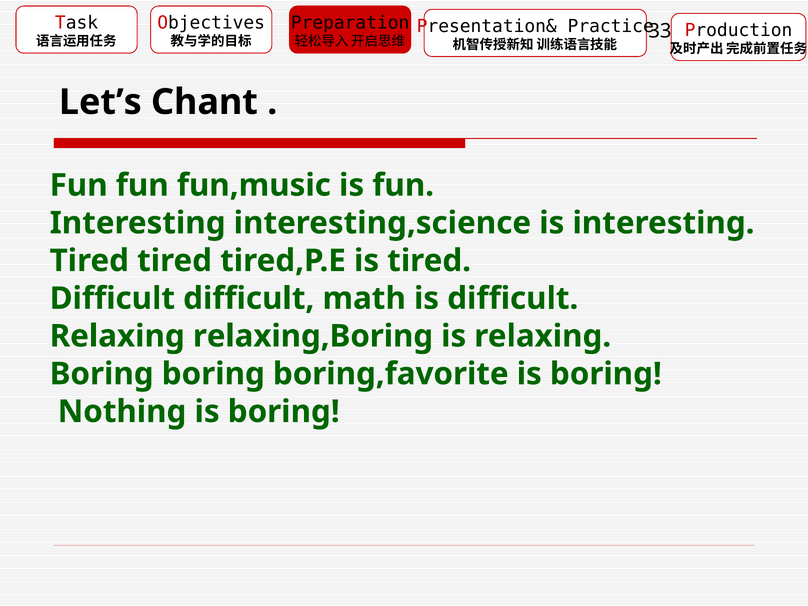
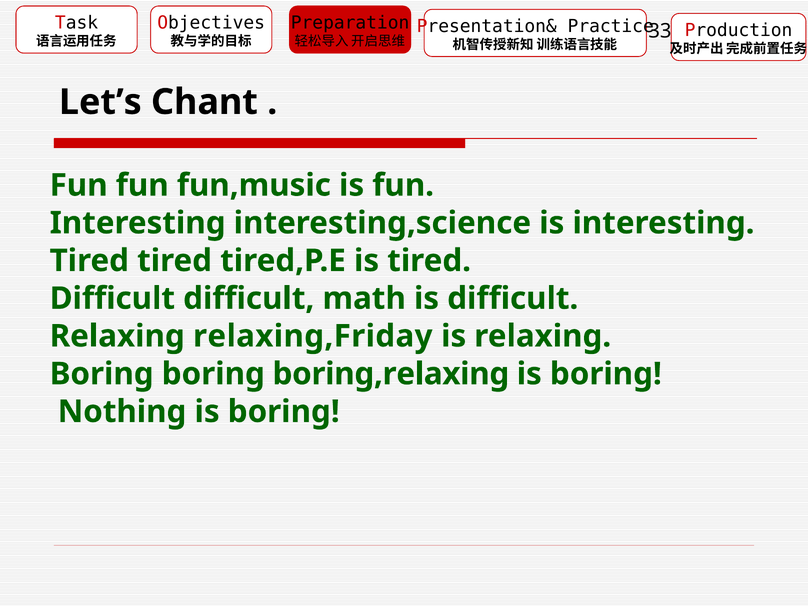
relaxing,Boring: relaxing,Boring -> relaxing,Friday
boring,favorite: boring,favorite -> boring,relaxing
